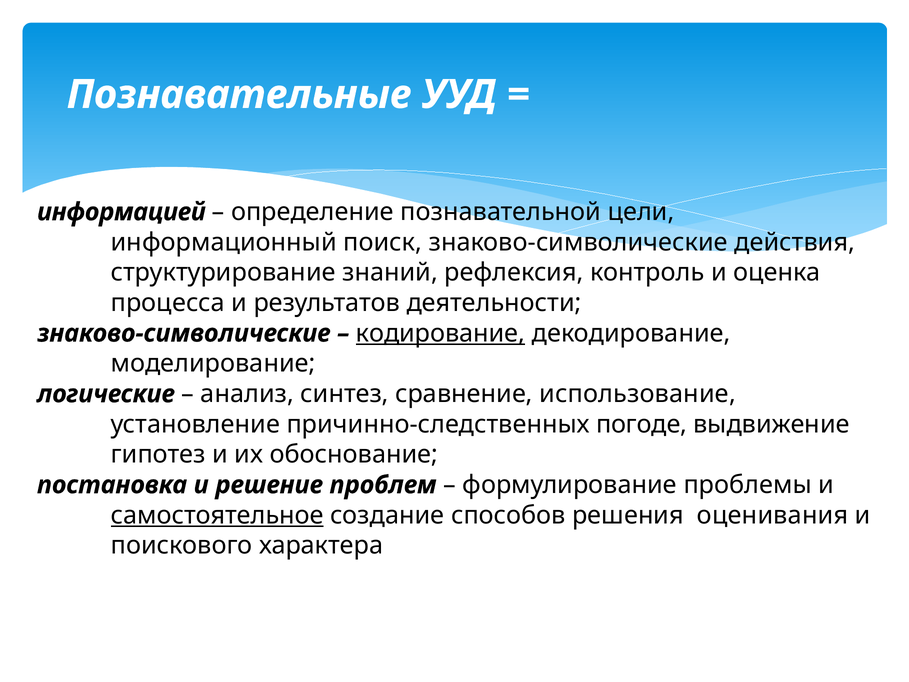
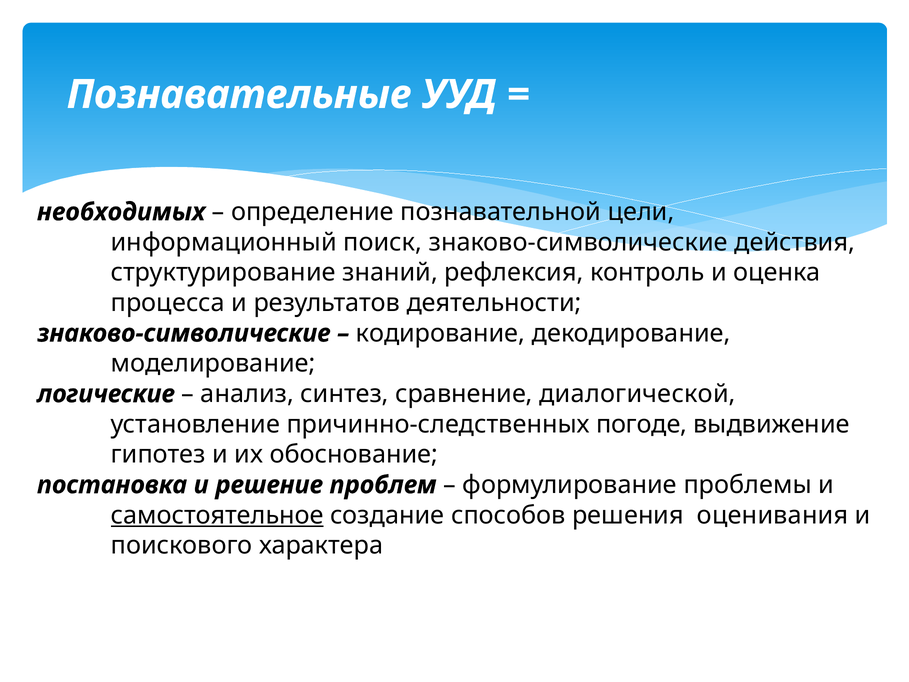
информацией: информацией -> необходимых
кодирование underline: present -> none
использование: использование -> диалогической
